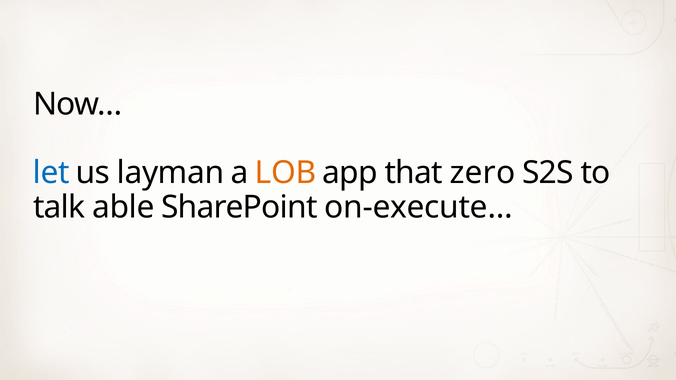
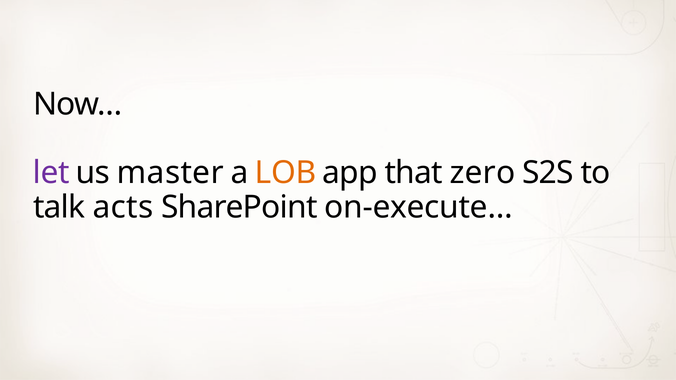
let colour: blue -> purple
layman: layman -> master
able: able -> acts
